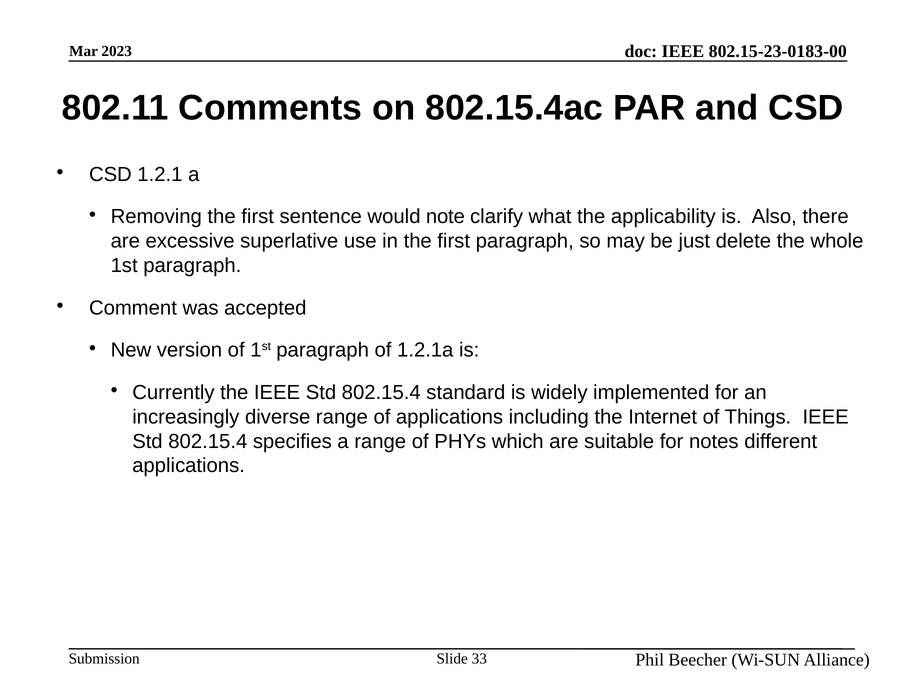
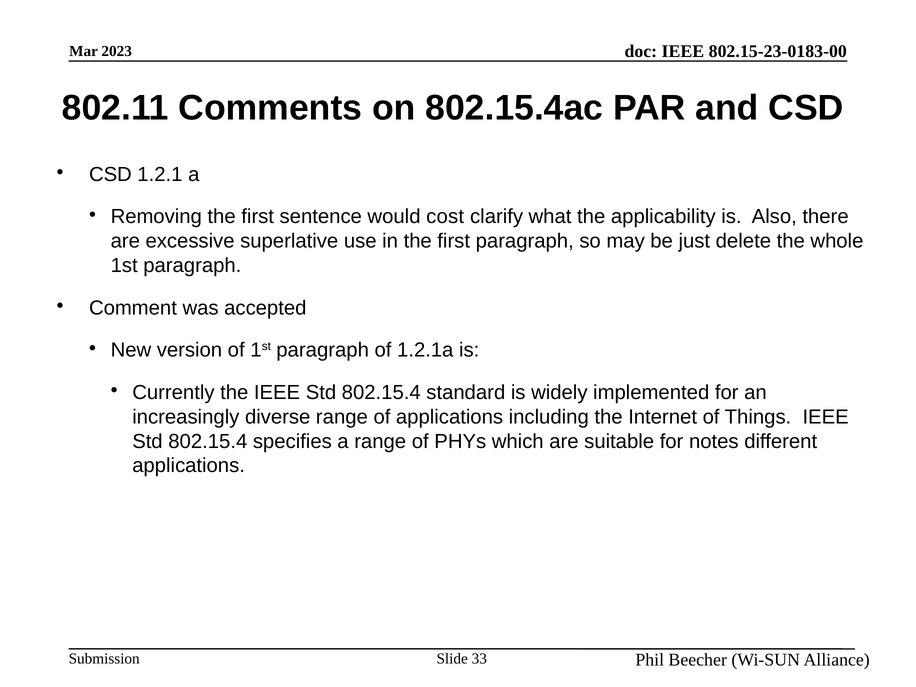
note: note -> cost
